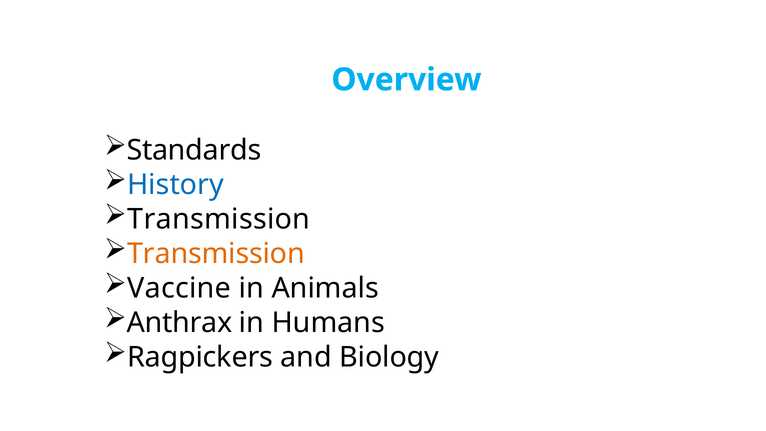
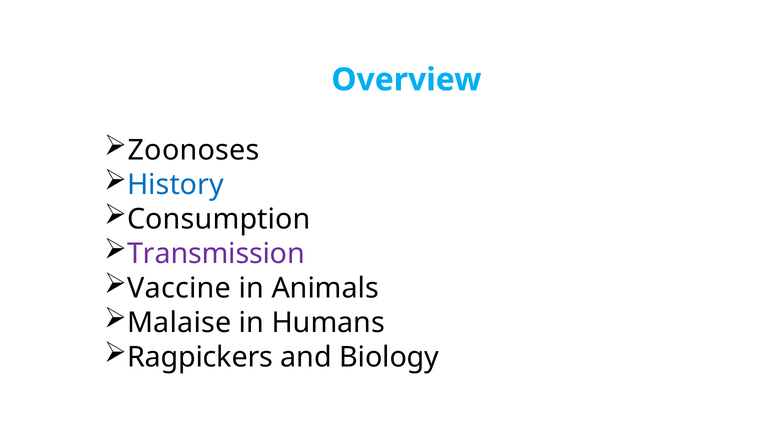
Standards: Standards -> Zoonoses
Transmission at (219, 219): Transmission -> Consumption
Transmission at (216, 254) colour: orange -> purple
Anthrax: Anthrax -> Malaise
